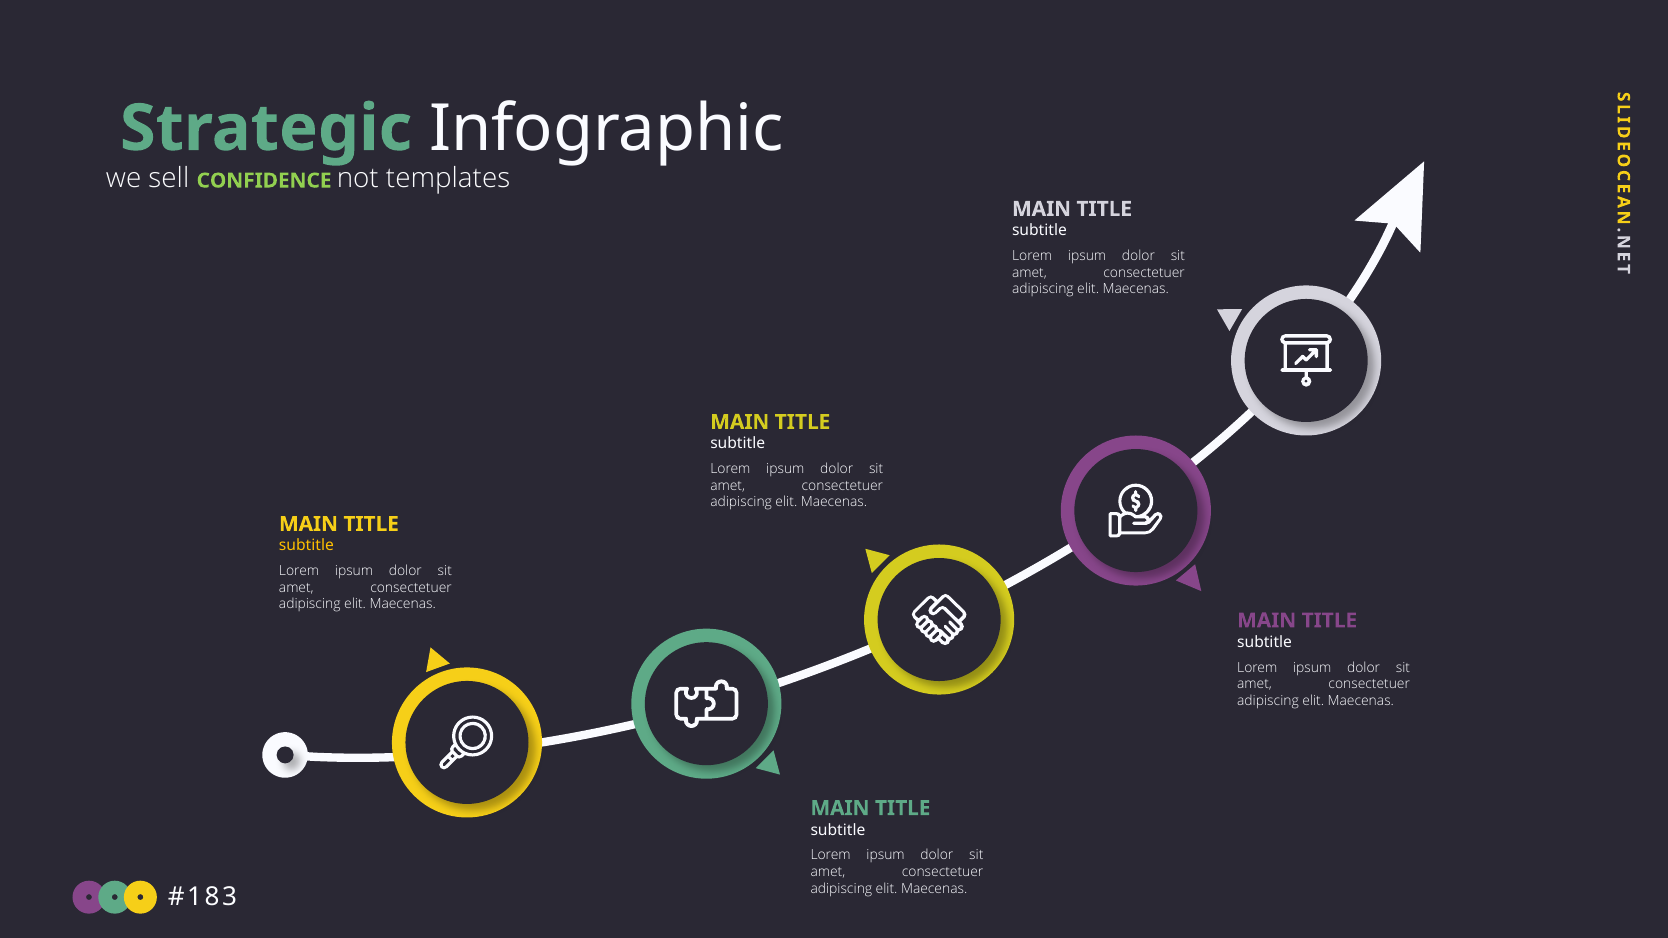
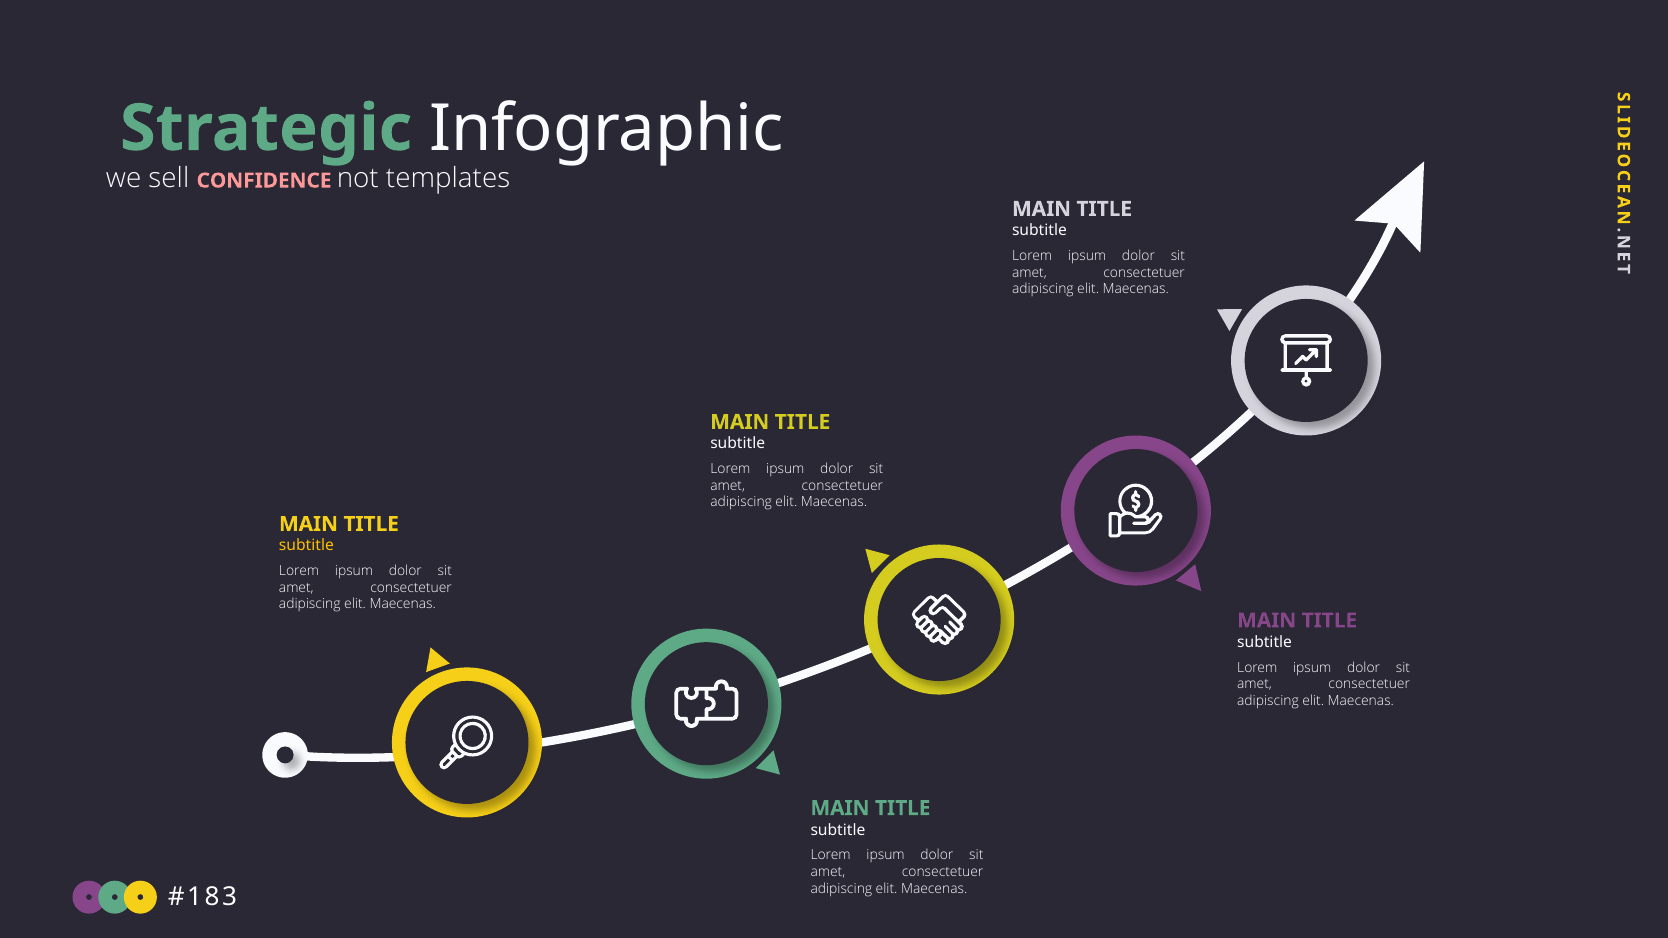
CONFIDENCE colour: light green -> pink
